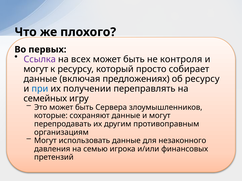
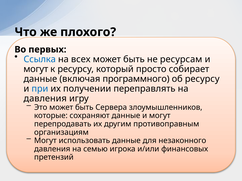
Ссылка colour: purple -> blue
контроля: контроля -> ресурсам
предложениях: предложениях -> программного
семейных at (45, 99): семейных -> давления
